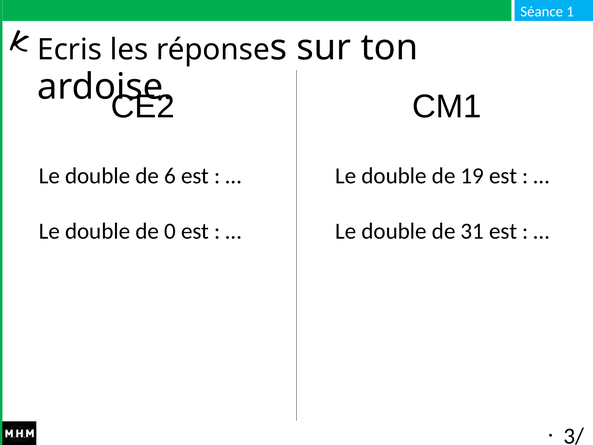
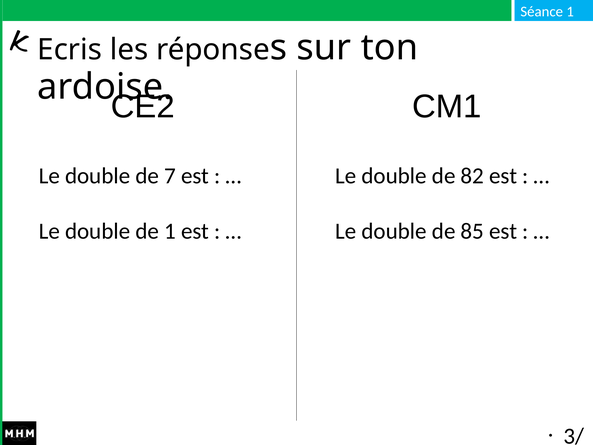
6: 6 -> 7
19: 19 -> 82
de 0: 0 -> 1
31: 31 -> 85
